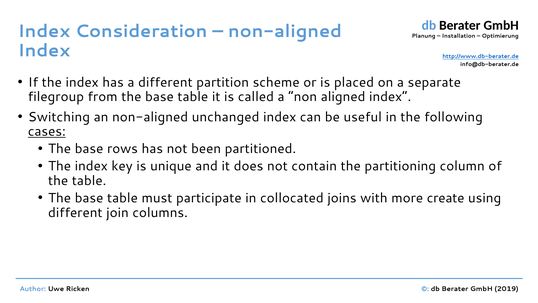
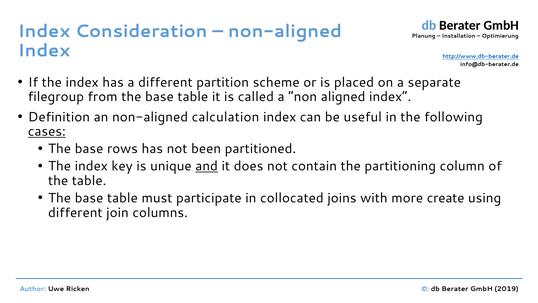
Switching: Switching -> Definition
unchanged: unchanged -> calculation
and underline: none -> present
